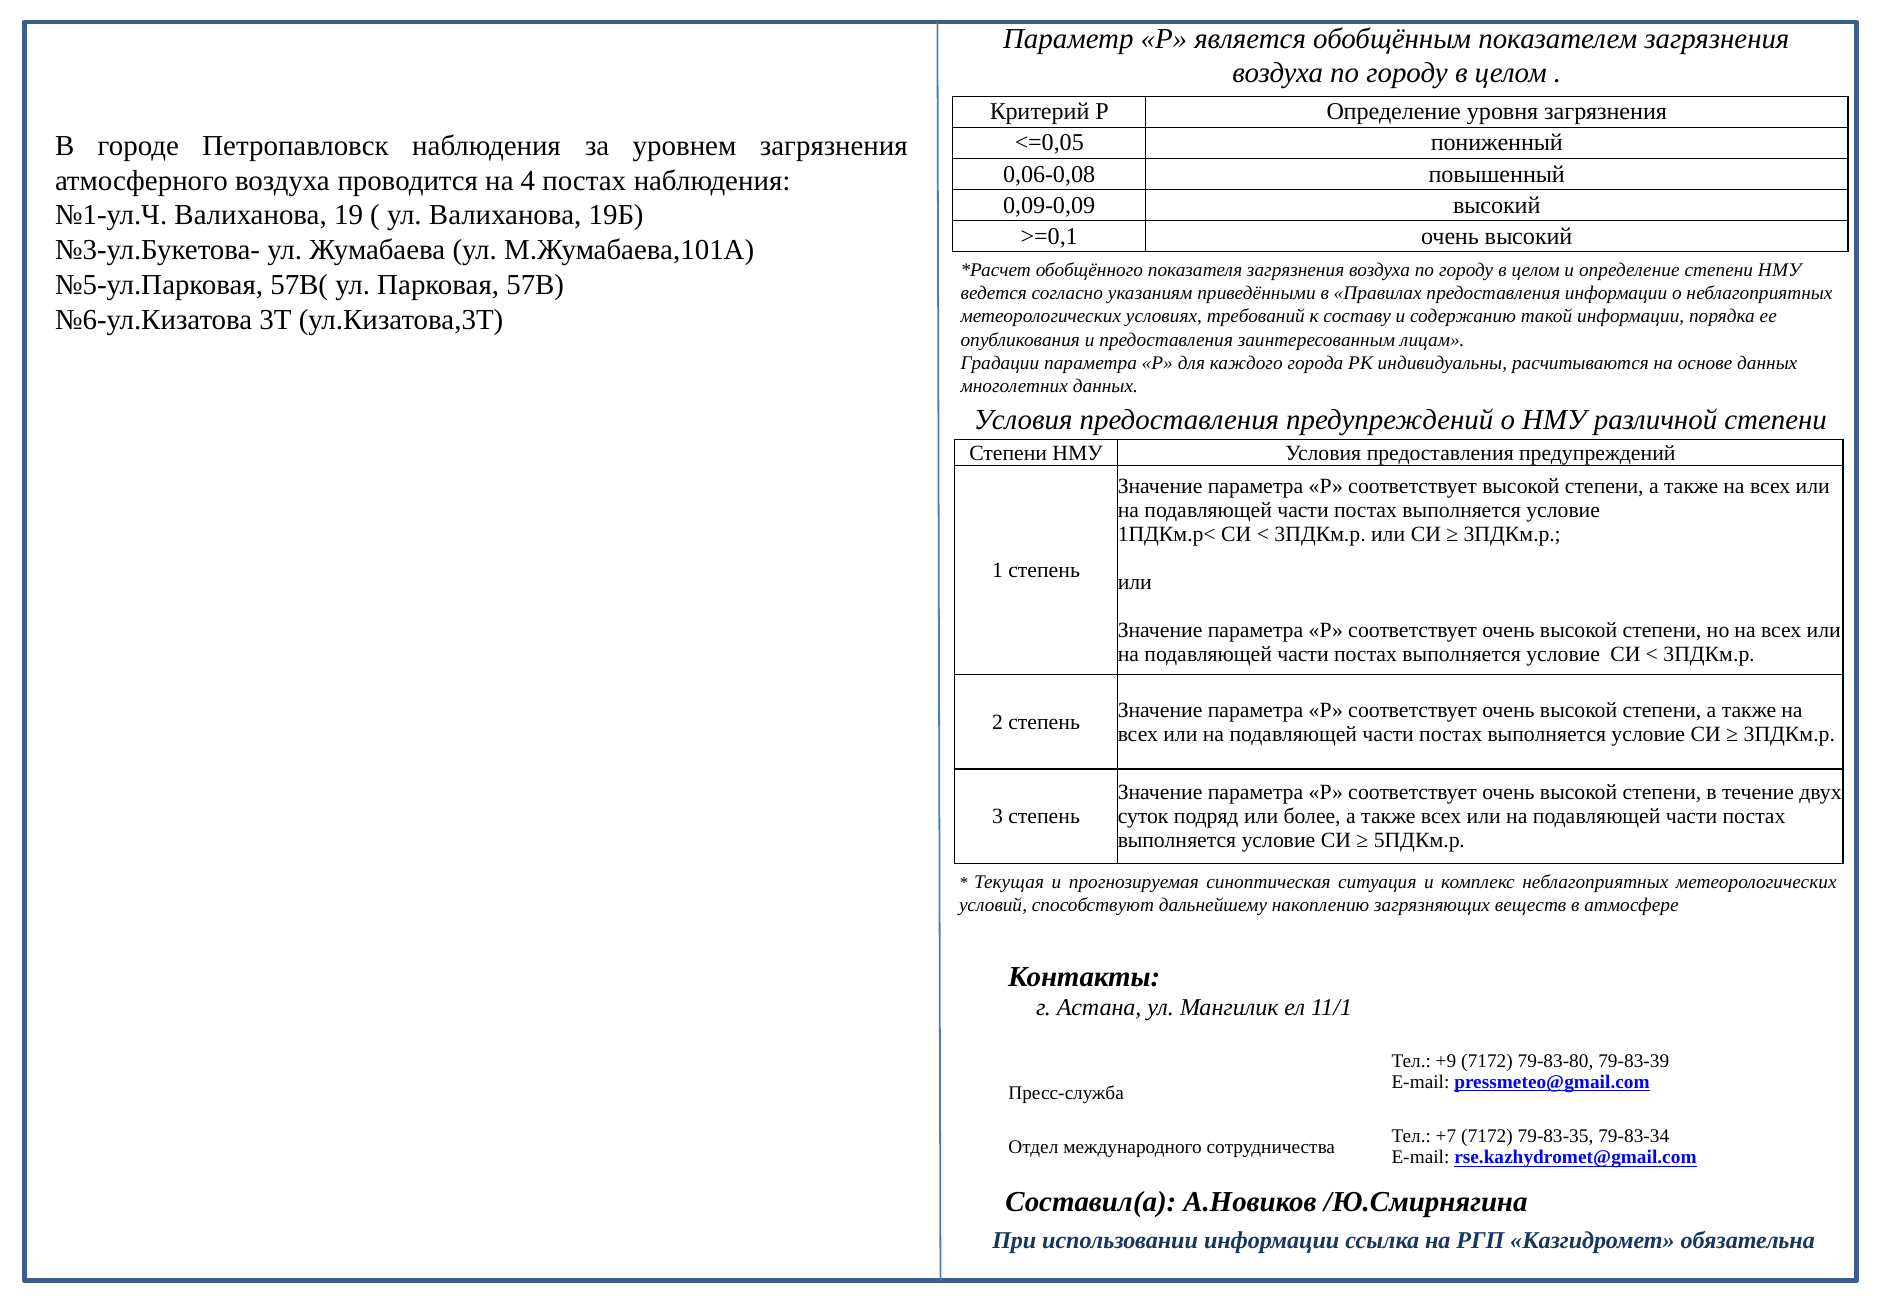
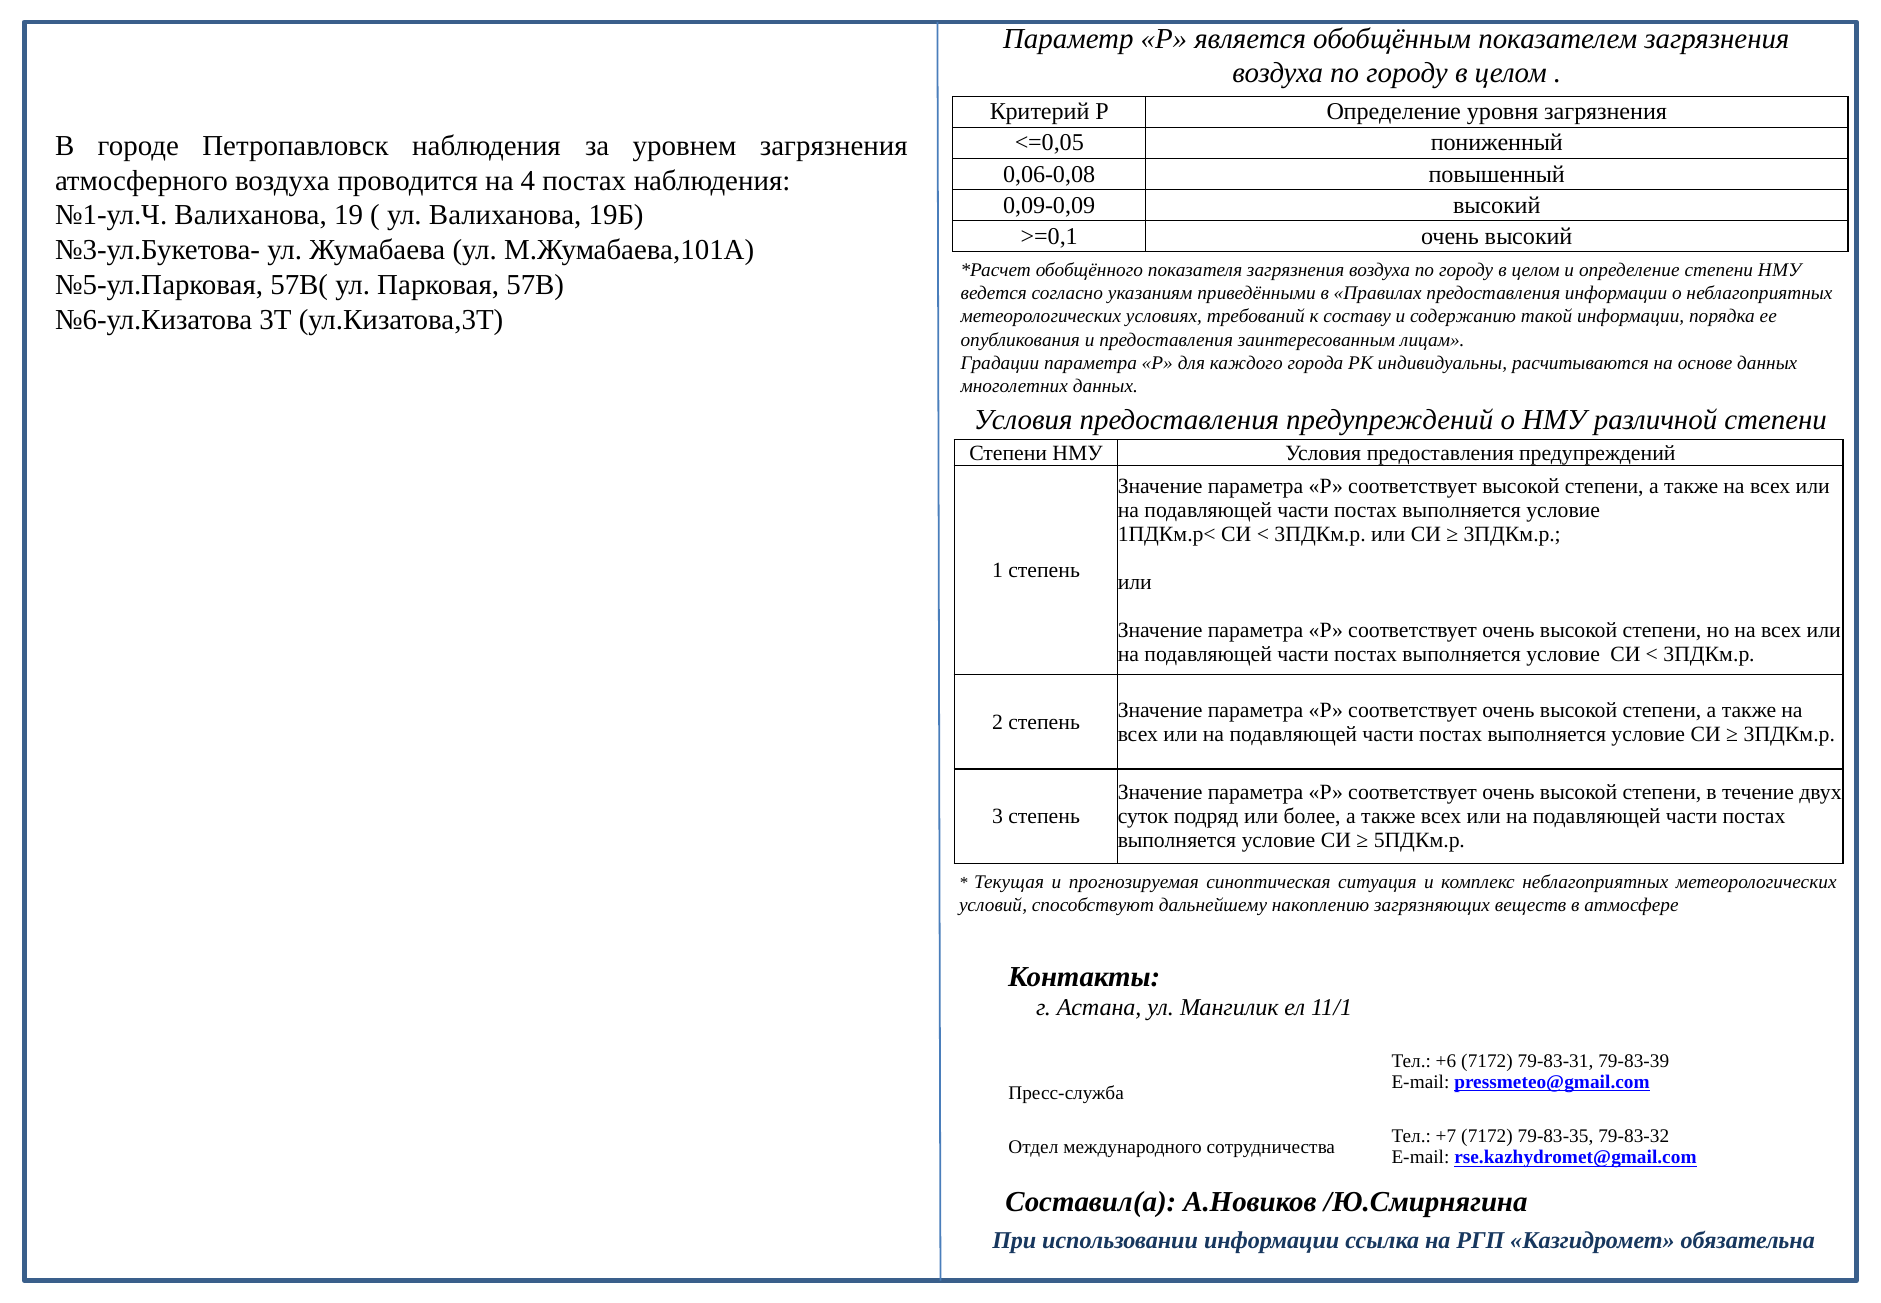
+9: +9 -> +6
79-83-80: 79-83-80 -> 79-83-31
79-83-34: 79-83-34 -> 79-83-32
